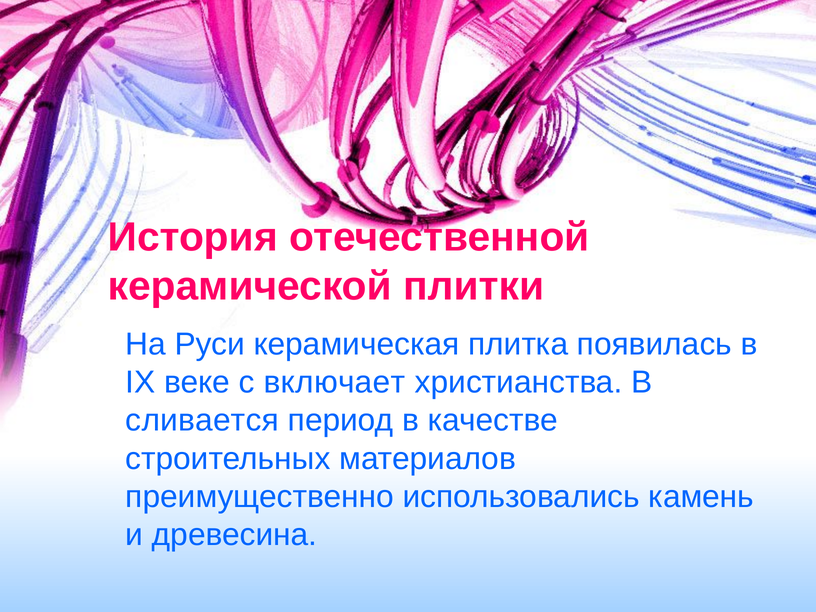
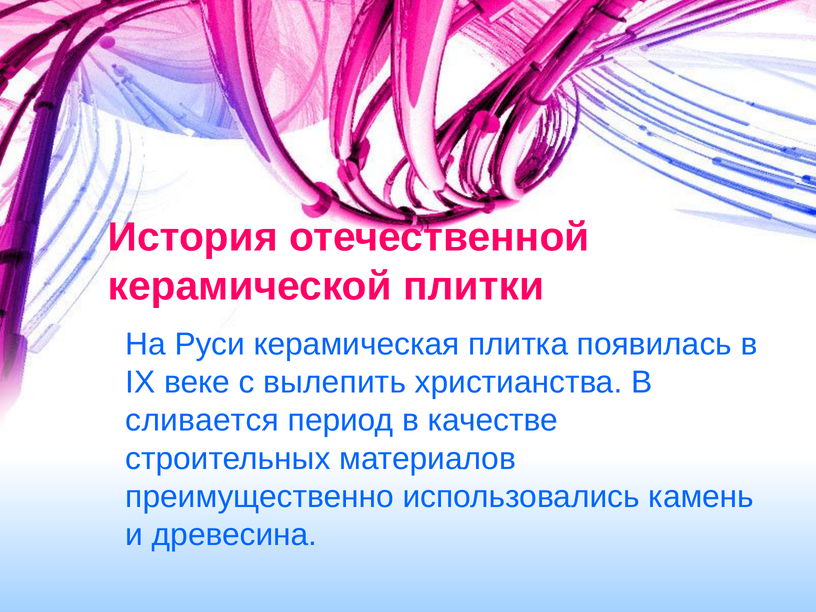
включает: включает -> вылепить
